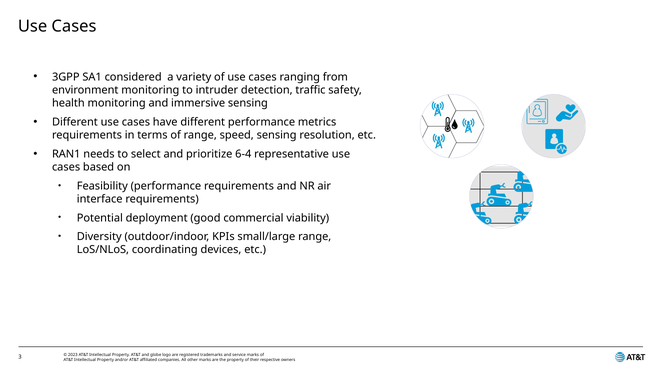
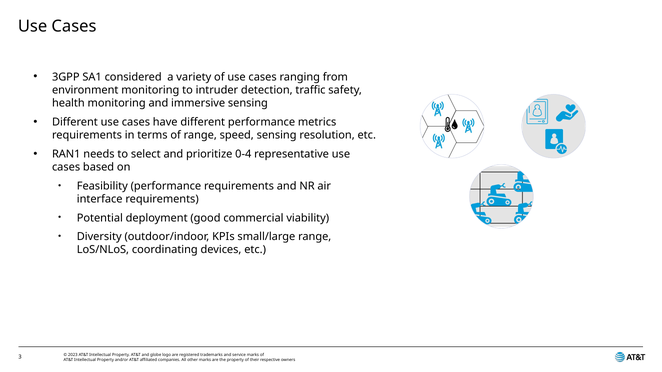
6-4: 6-4 -> 0-4
